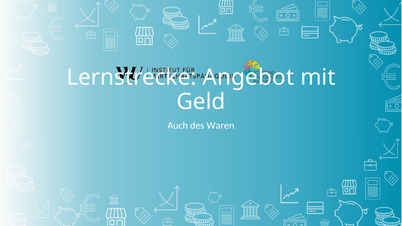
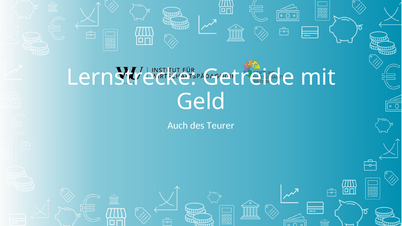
Angebot: Angebot -> Getreide
Waren: Waren -> Teurer
